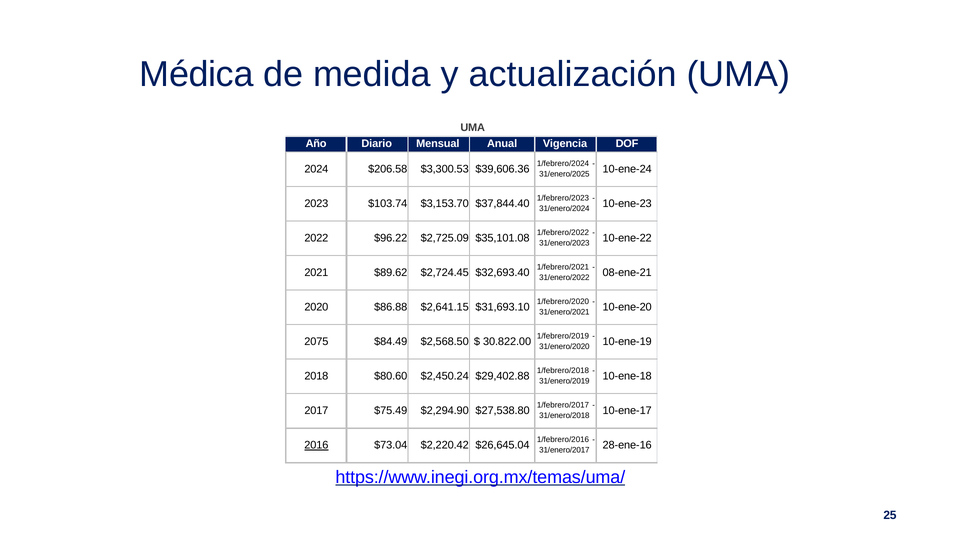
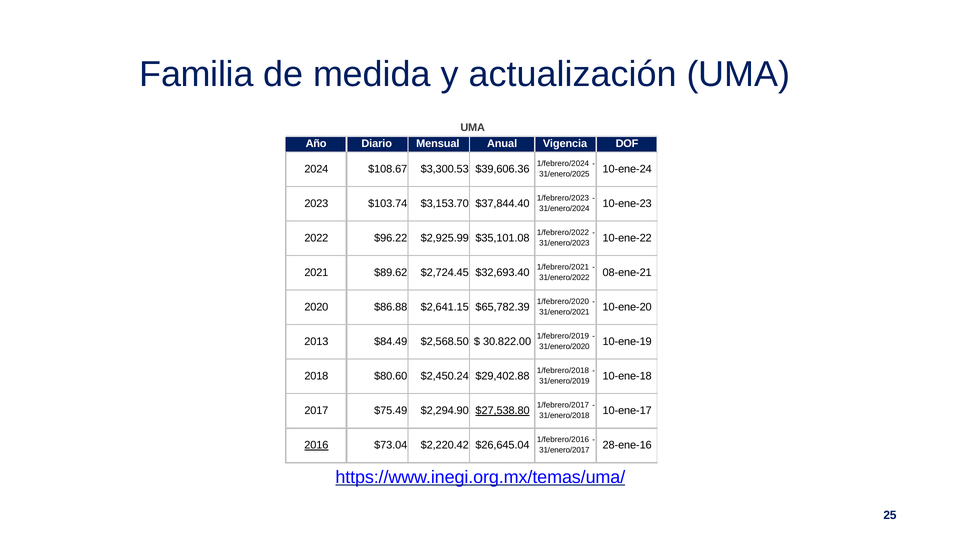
Médica: Médica -> Familia
$206.58: $206.58 -> $108.67
$2,725.09: $2,725.09 -> $2,925.99
$31,693.10: $31,693.10 -> $65,782.39
2075: 2075 -> 2013
$27,538.80 underline: none -> present
